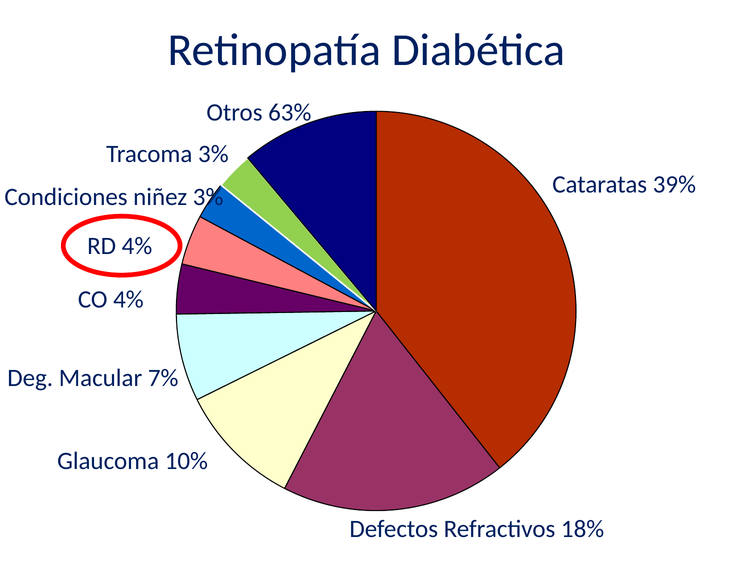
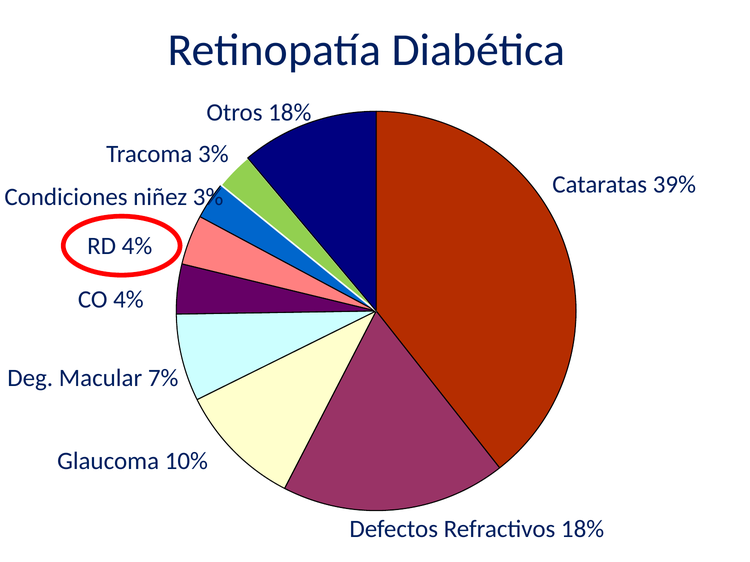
Otros 63%: 63% -> 18%
